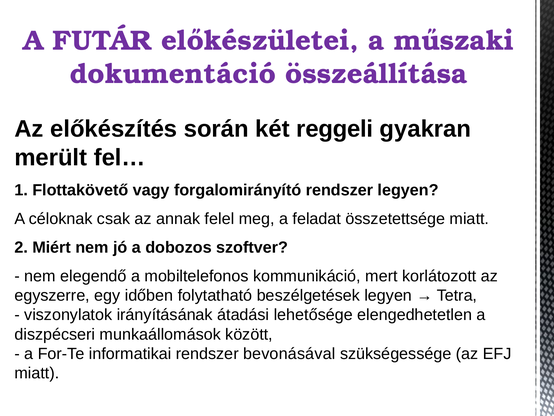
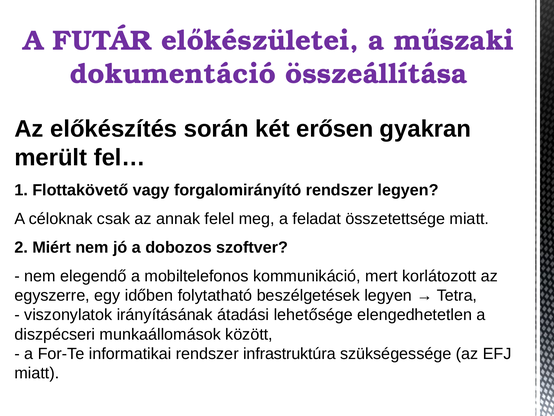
reggeli: reggeli -> erősen
bevonásával: bevonásával -> infrastruktúra
